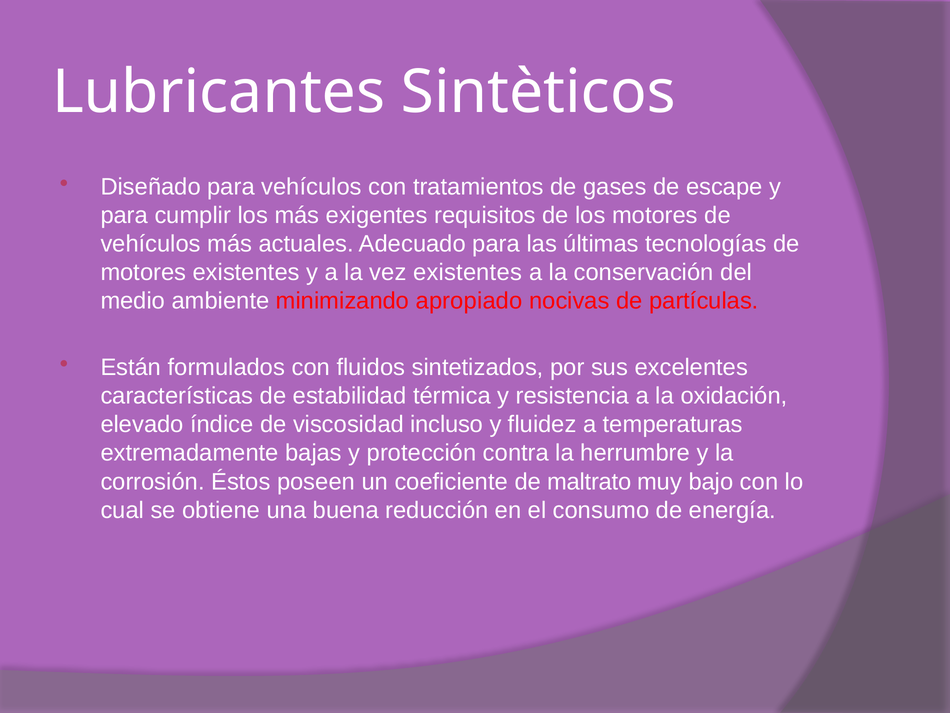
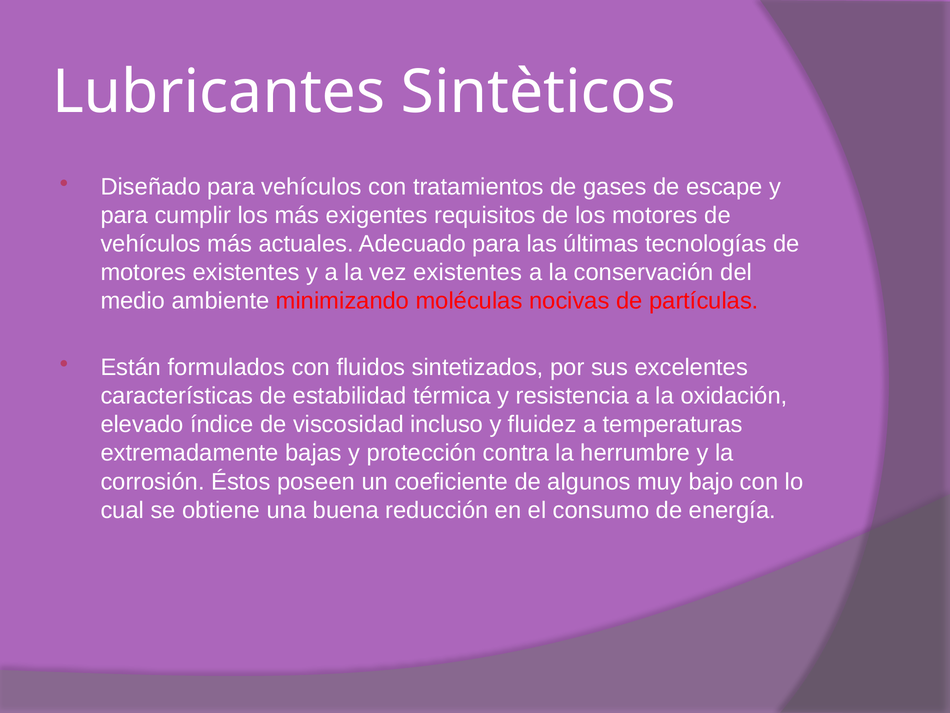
apropiado: apropiado -> moléculas
maltrato: maltrato -> algunos
